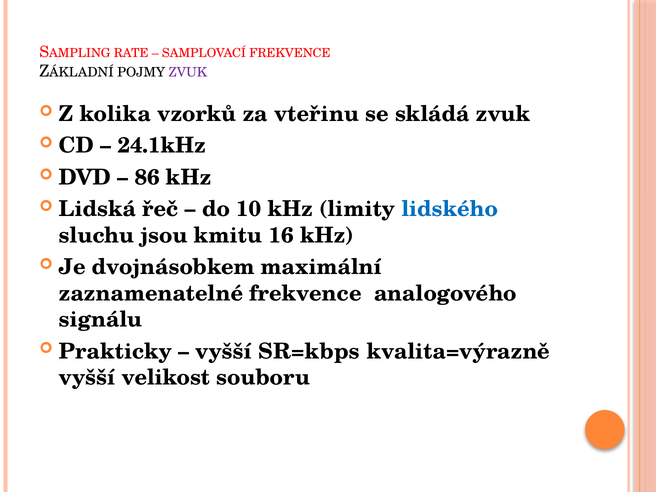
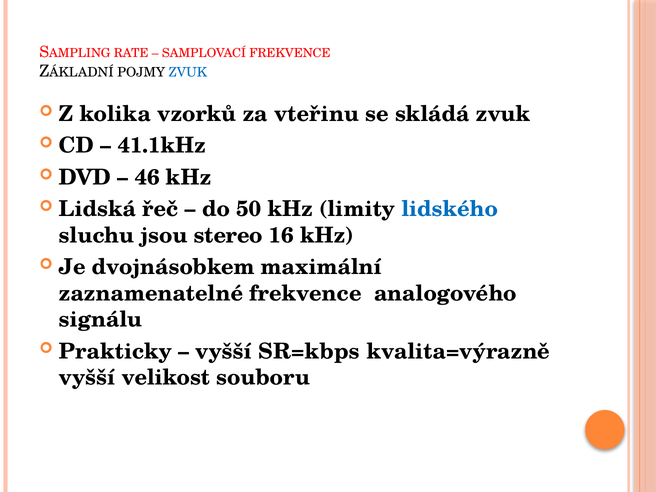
ZVUK at (188, 72) colour: purple -> blue
24.1kHz: 24.1kHz -> 41.1kHz
86: 86 -> 46
10: 10 -> 50
kmitu: kmitu -> stereo
